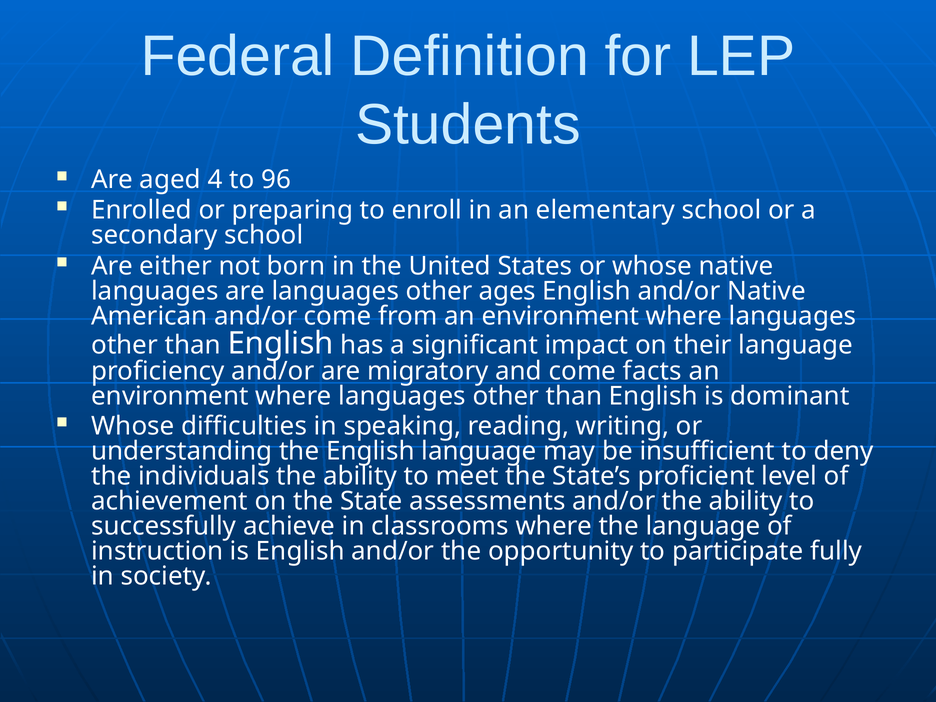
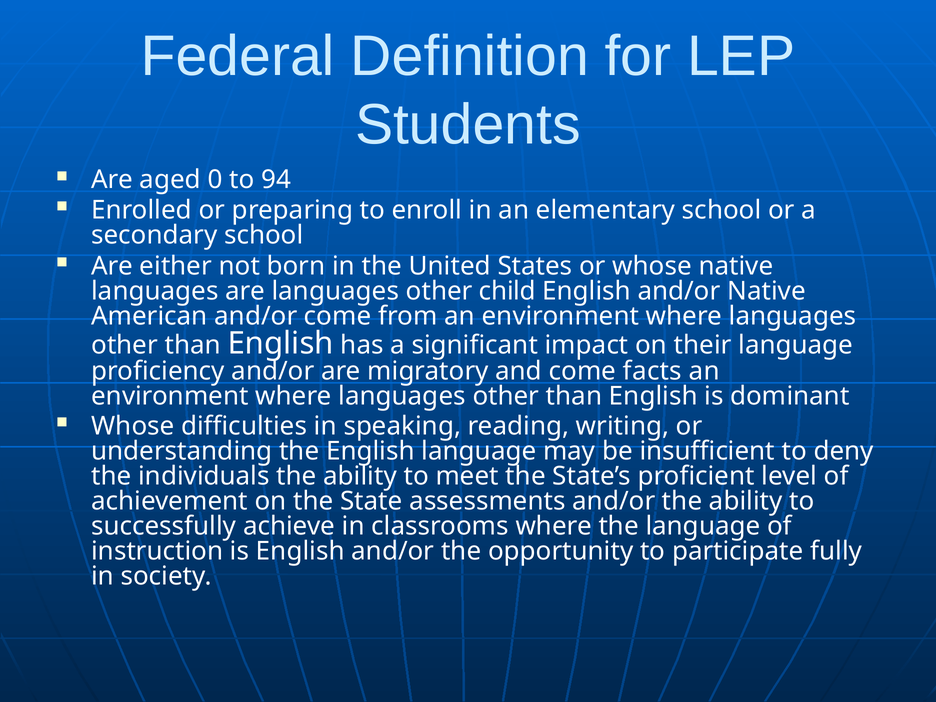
4: 4 -> 0
96: 96 -> 94
ages: ages -> child
